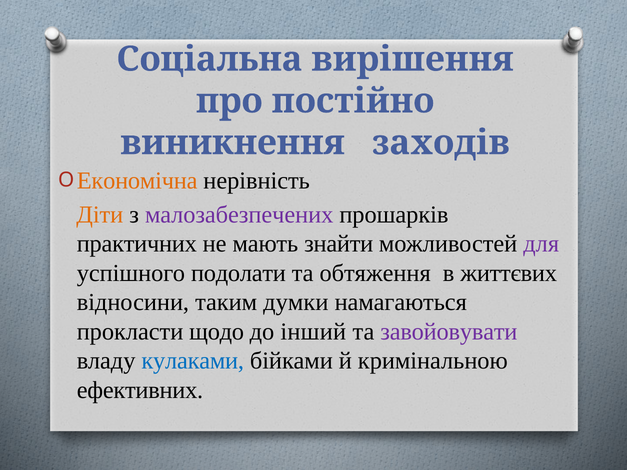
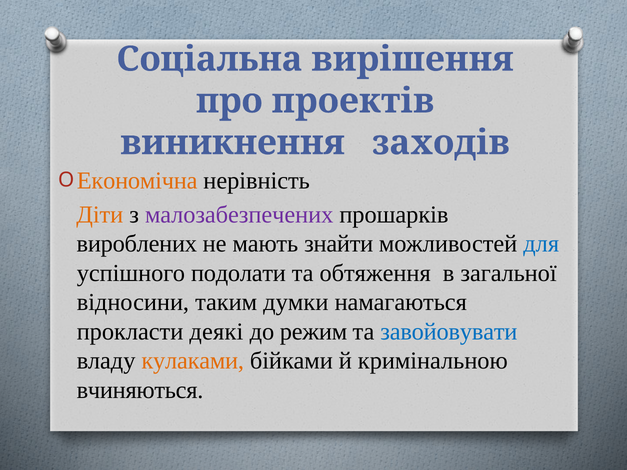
постійно: постійно -> проектів
практичних: практичних -> вироблених
для colour: purple -> blue
життєвих: життєвих -> загальної
щодо: щодо -> деякі
інший: інший -> режим
завойовувати colour: purple -> blue
кулаками colour: blue -> orange
ефективних: ефективних -> вчиняються
